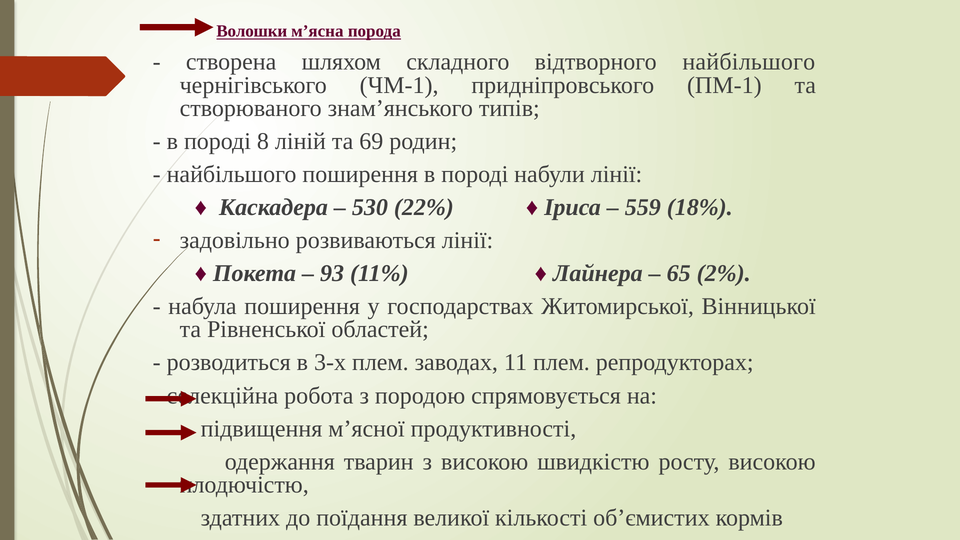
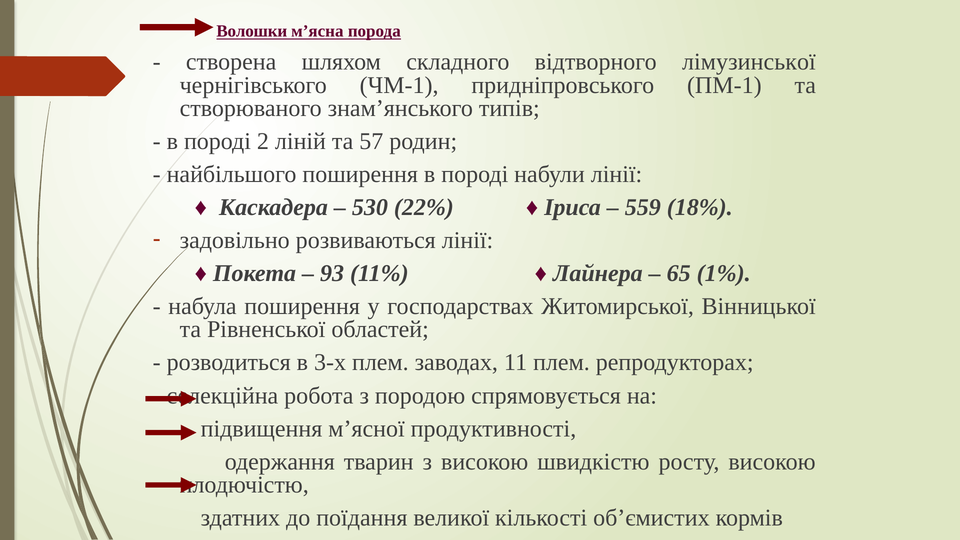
відтворного найбільшого: найбільшого -> лімузинської
8: 8 -> 2
69: 69 -> 57
2%: 2% -> 1%
